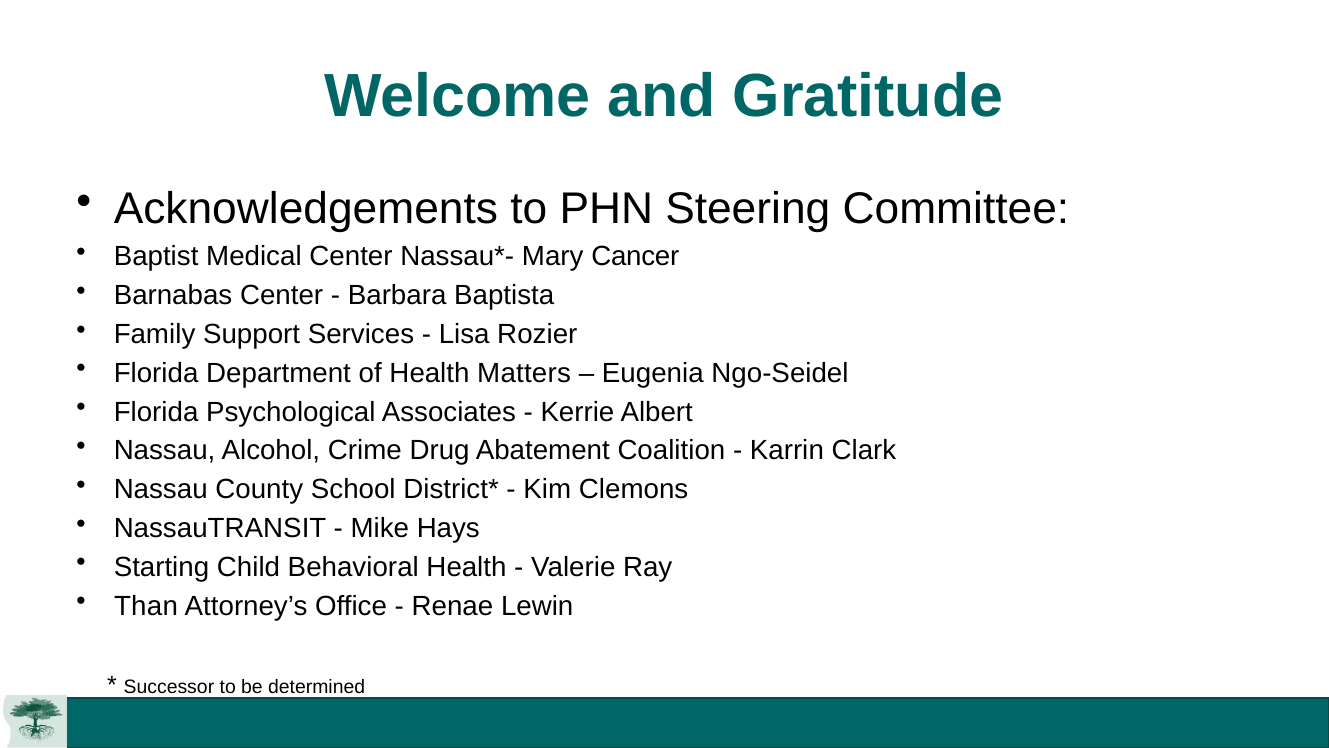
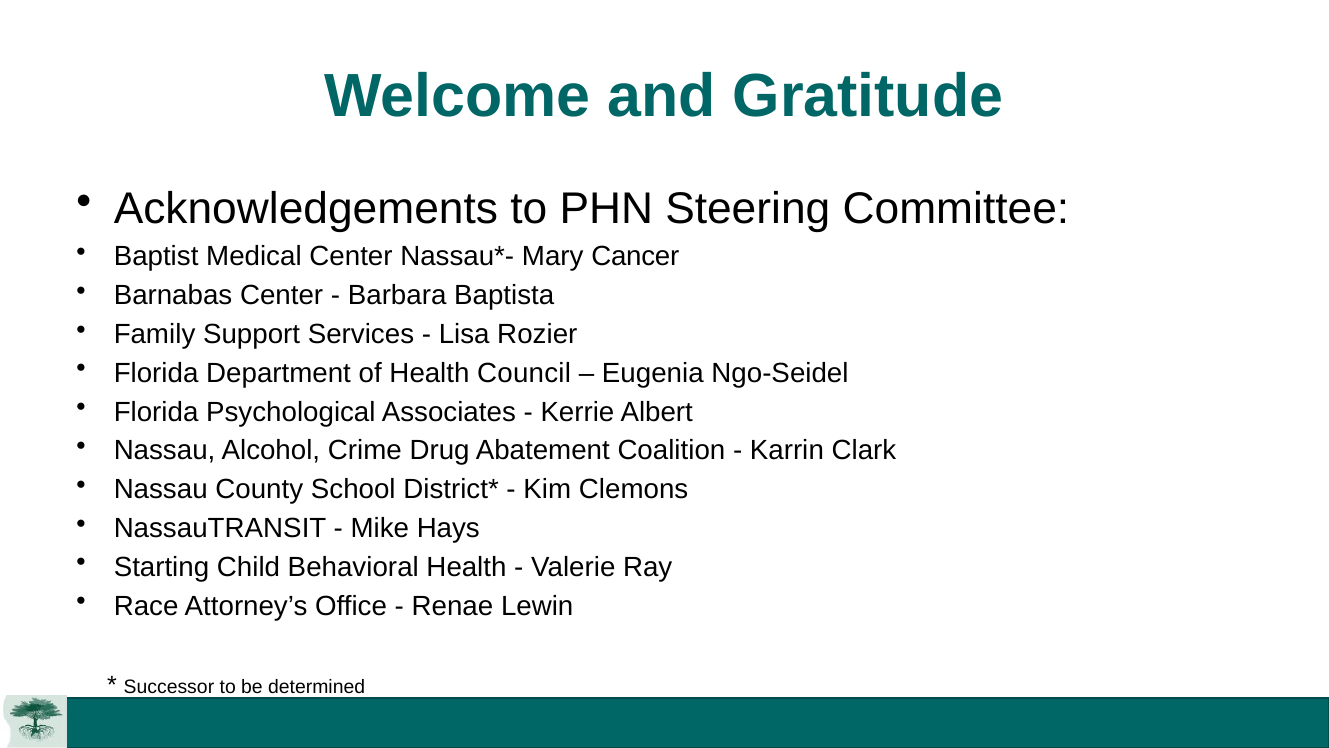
Matters: Matters -> Council
Than: Than -> Race
